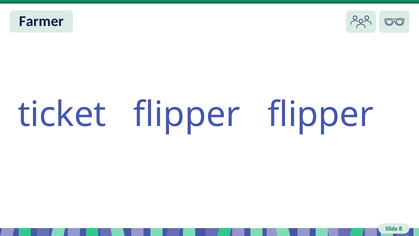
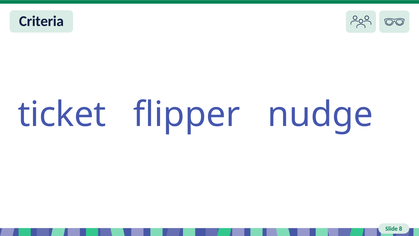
Farmer: Farmer -> Criteria
flipper flipper: flipper -> nudge
